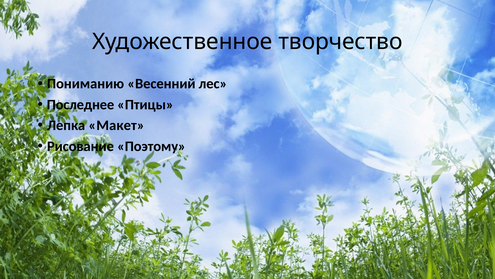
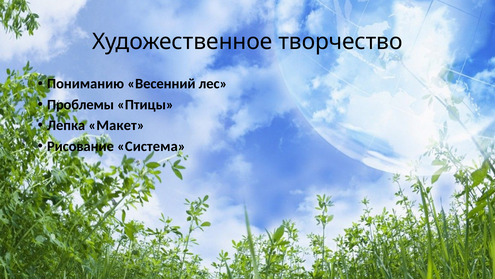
Последнее: Последнее -> Проблемы
Поэтому: Поэтому -> Система
